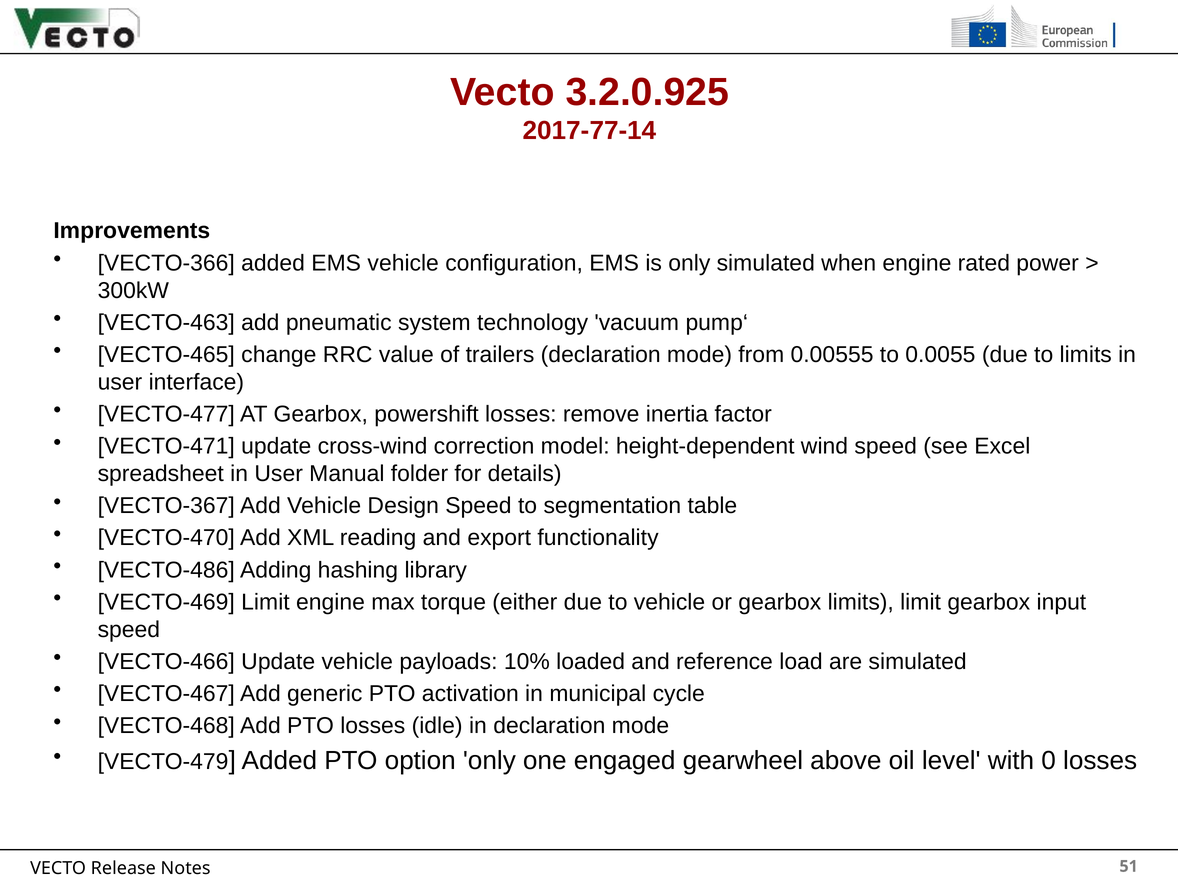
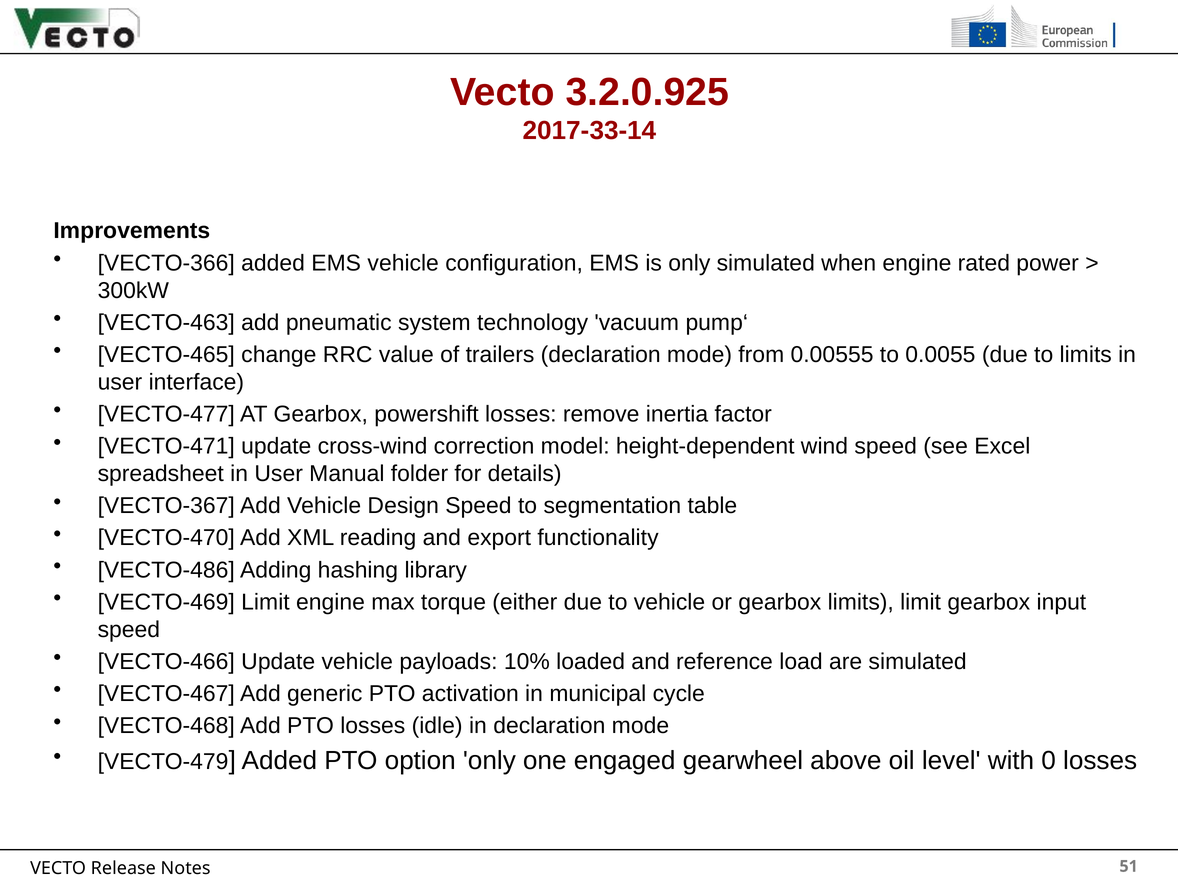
2017-77-14: 2017-77-14 -> 2017-33-14
